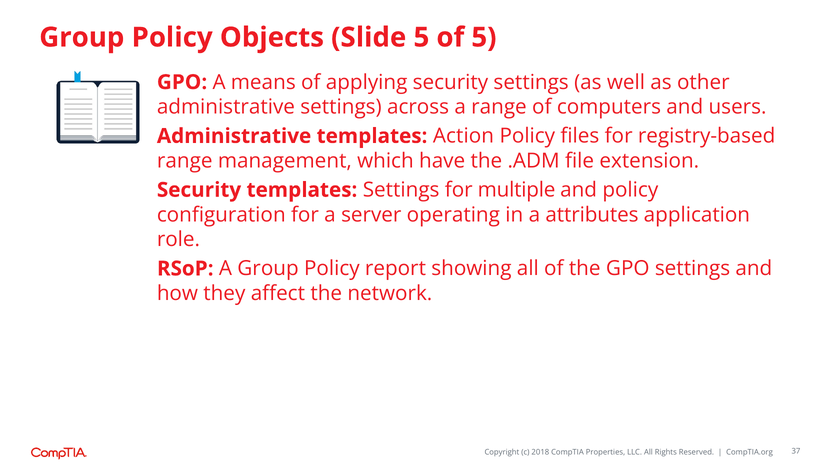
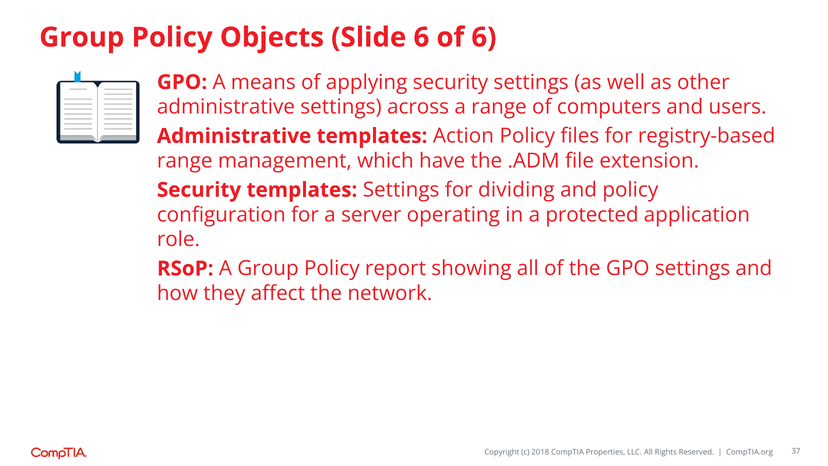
Slide 5: 5 -> 6
of 5: 5 -> 6
multiple: multiple -> dividing
attributes: attributes -> protected
